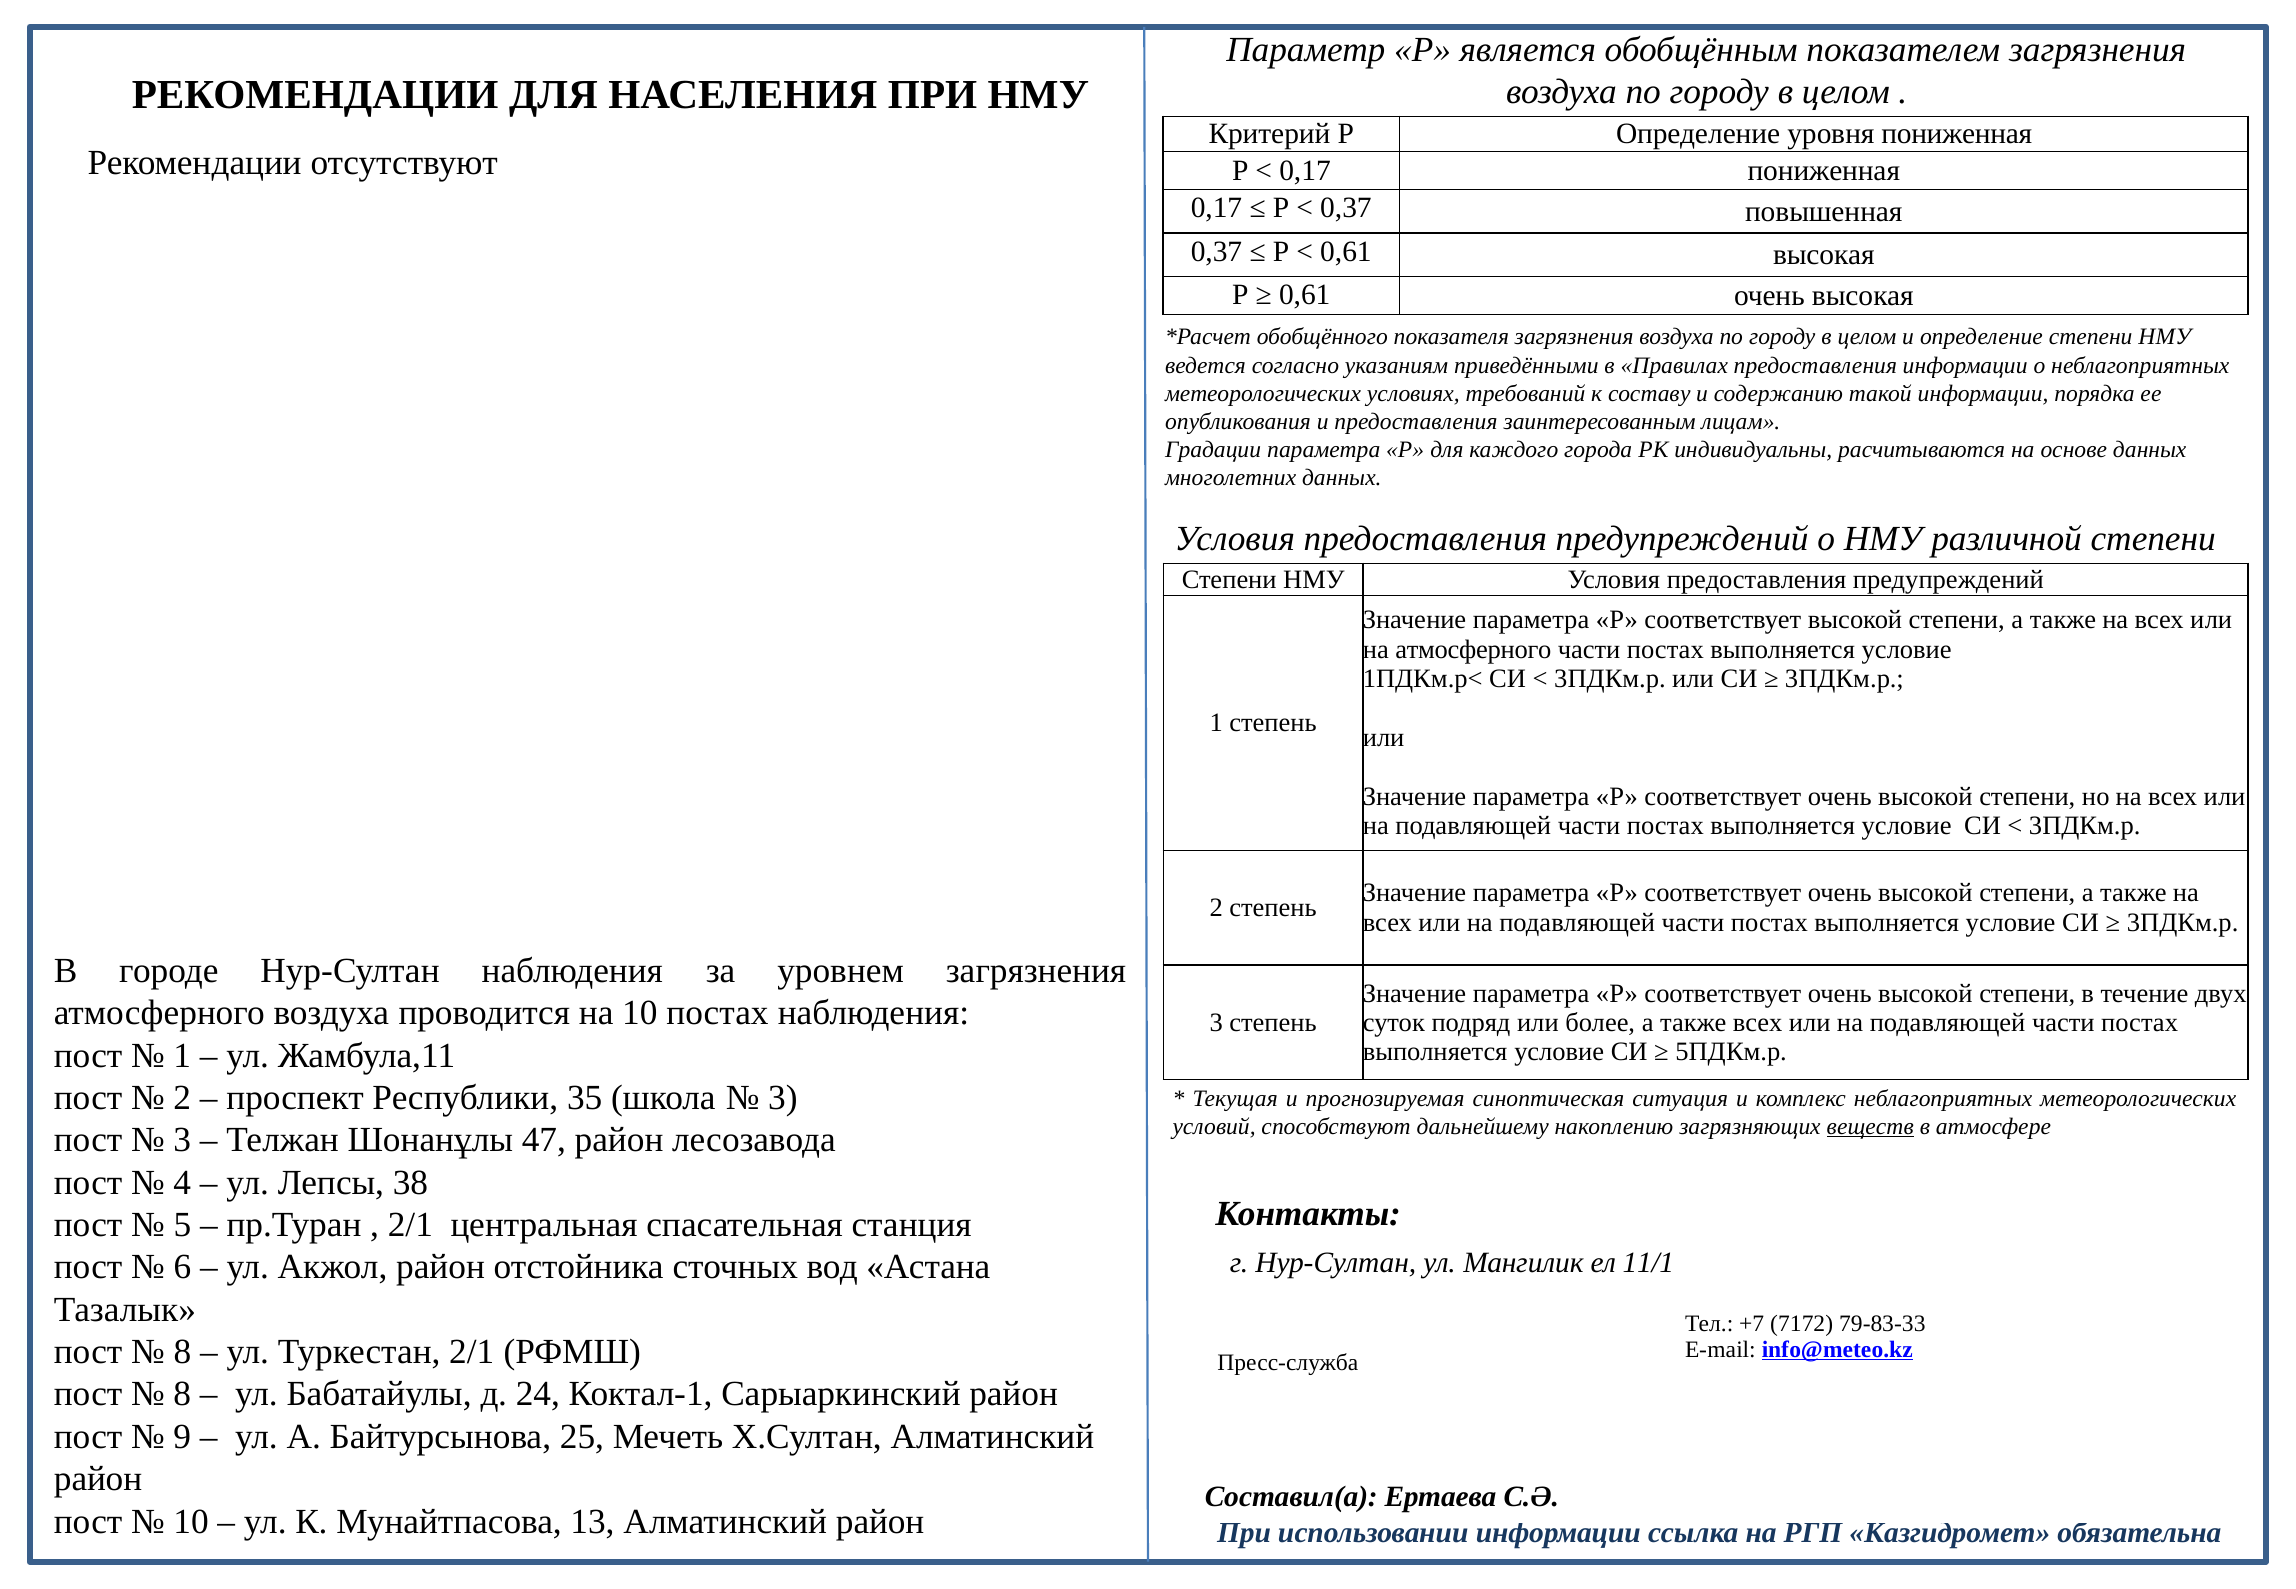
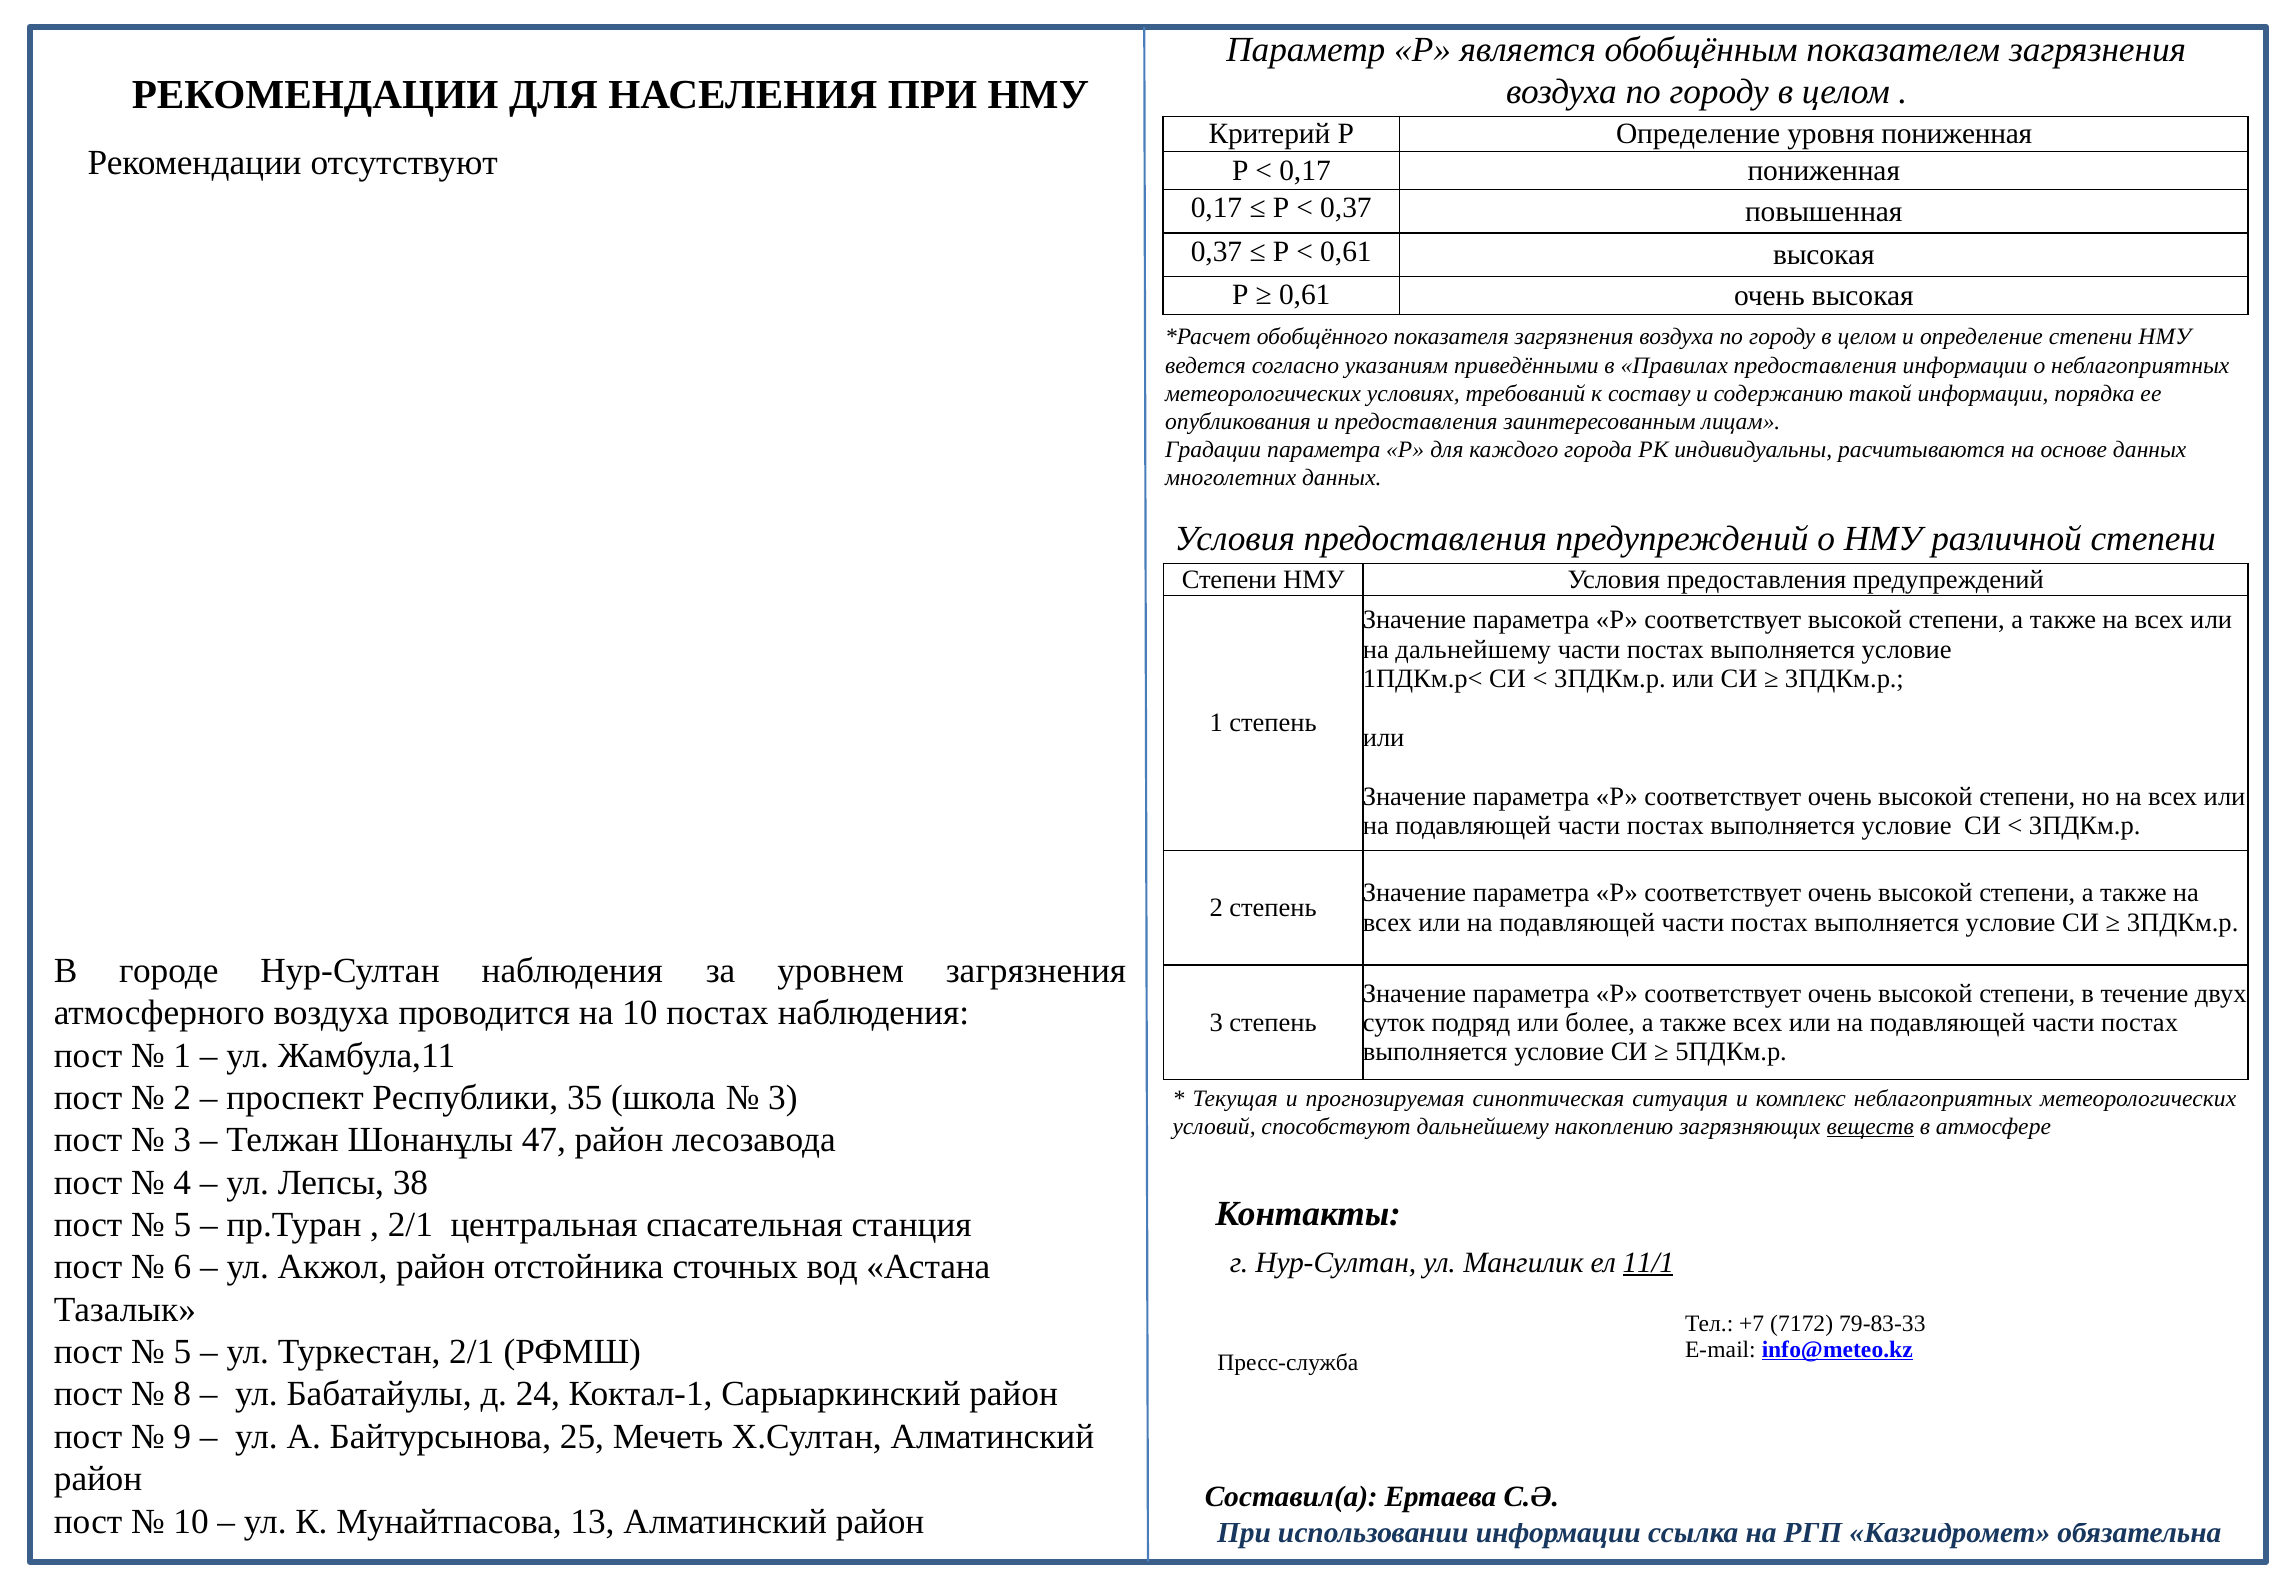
на атмосферного: атмосферного -> дальнейшему
11/1 underline: none -> present
8 at (182, 1352): 8 -> 5
